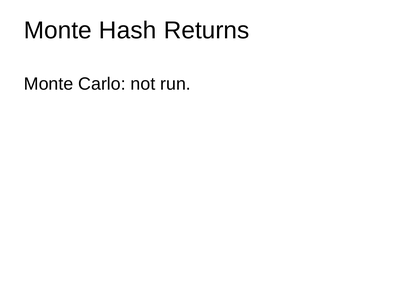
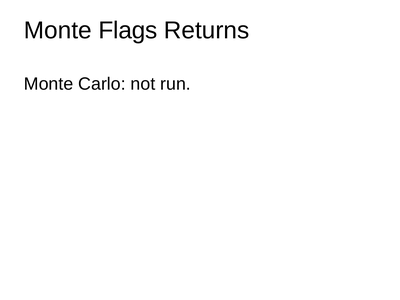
Hash: Hash -> Flags
